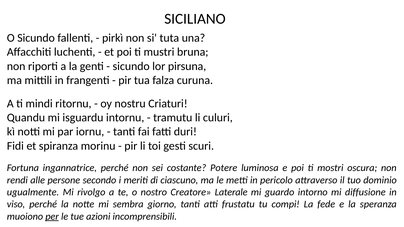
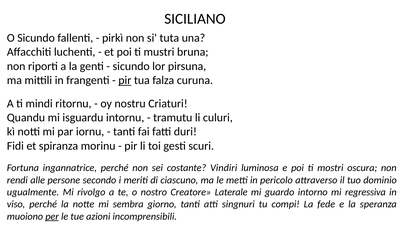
pir at (125, 80) underline: none -> present
Potere: Potere -> Vindiri
diffusione: diffusione -> regressiva
frustatu: frustatu -> singnuri
